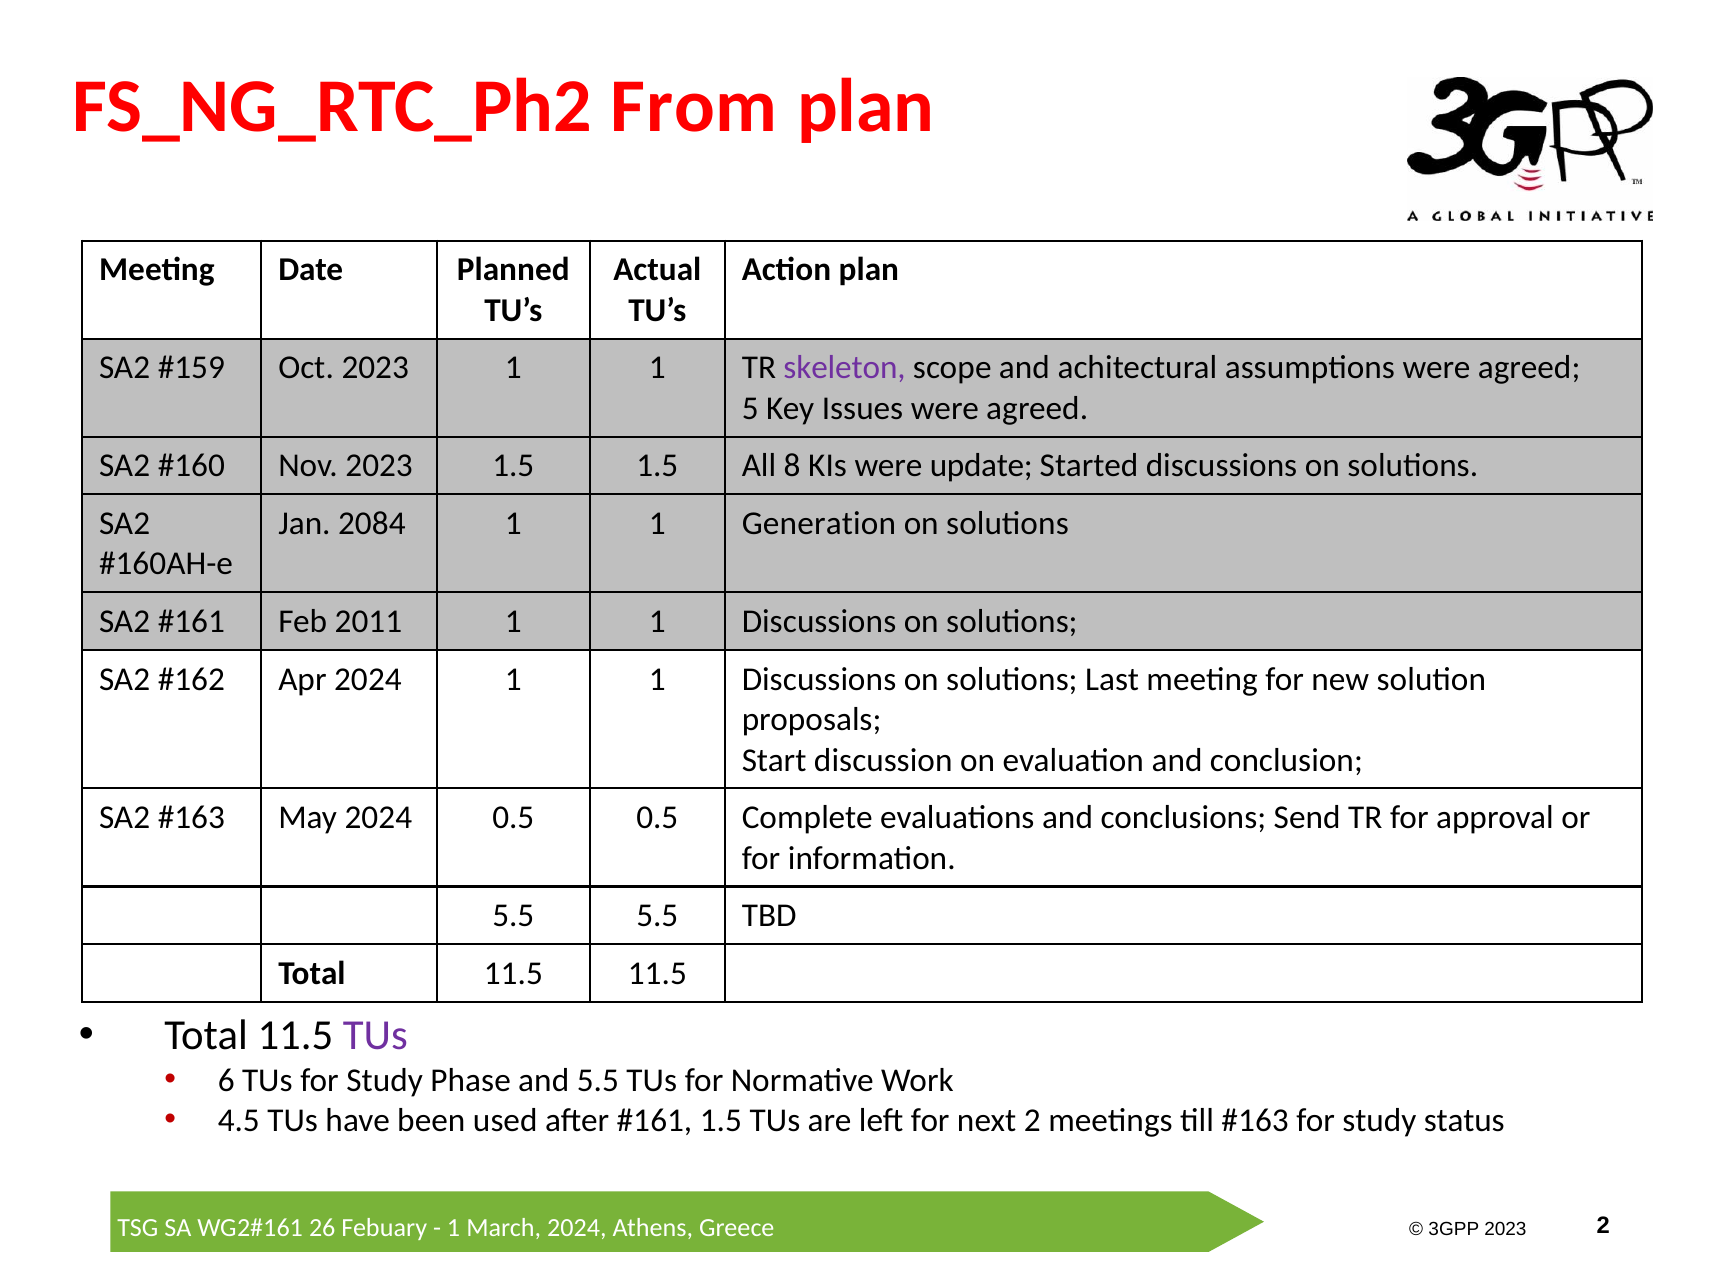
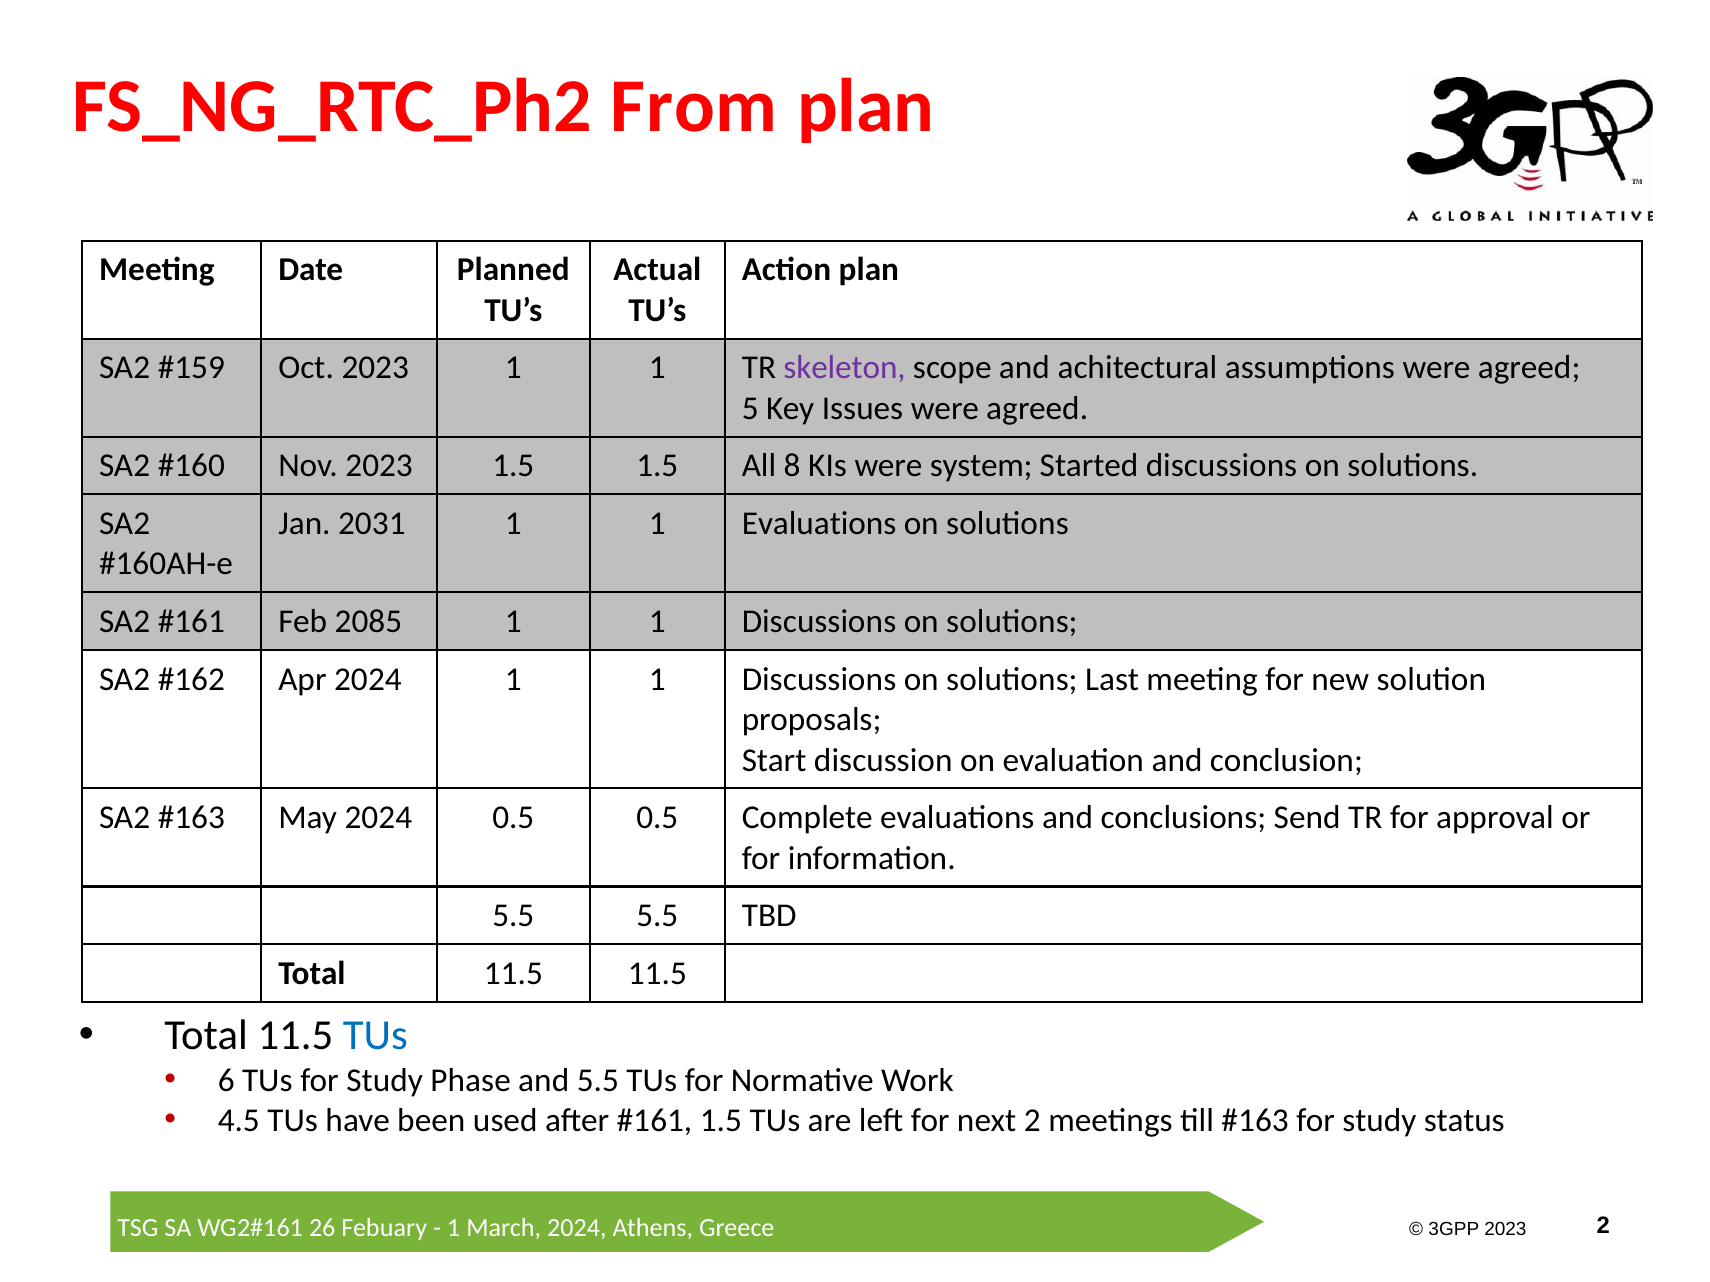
update: update -> system
2084: 2084 -> 2031
1 Generation: Generation -> Evaluations
2011: 2011 -> 2085
TUs at (375, 1036) colour: purple -> blue
